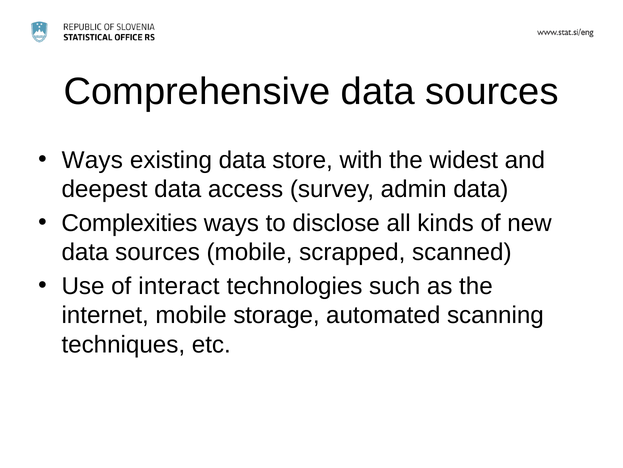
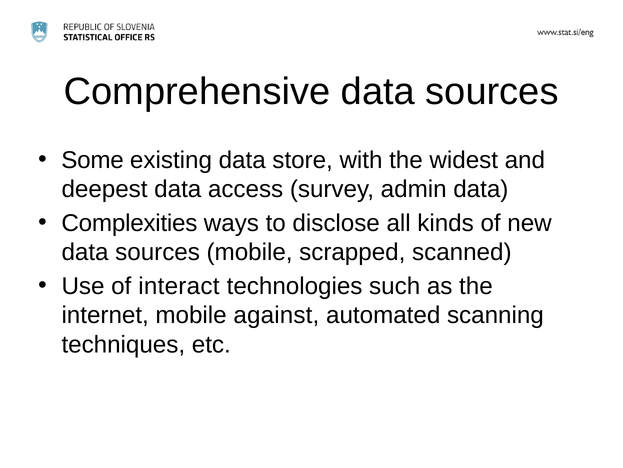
Ways at (92, 160): Ways -> Some
storage: storage -> against
